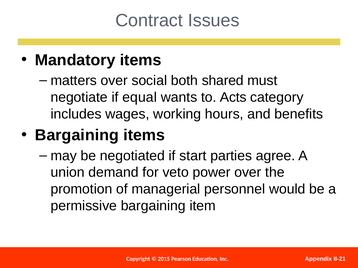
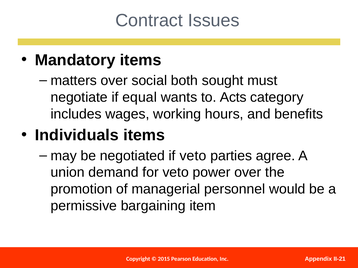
shared: shared -> sought
Bargaining at (77, 135): Bargaining -> Individuals
if start: start -> veto
